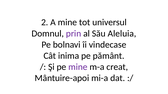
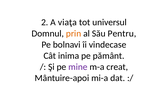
A mine: mine -> viaţa
prin colour: purple -> orange
Aleluia: Aleluia -> Pentru
